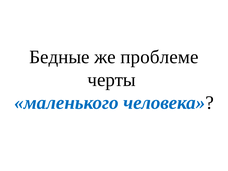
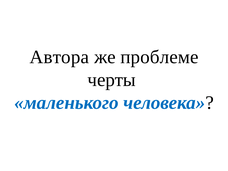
Бедные: Бедные -> Автора
